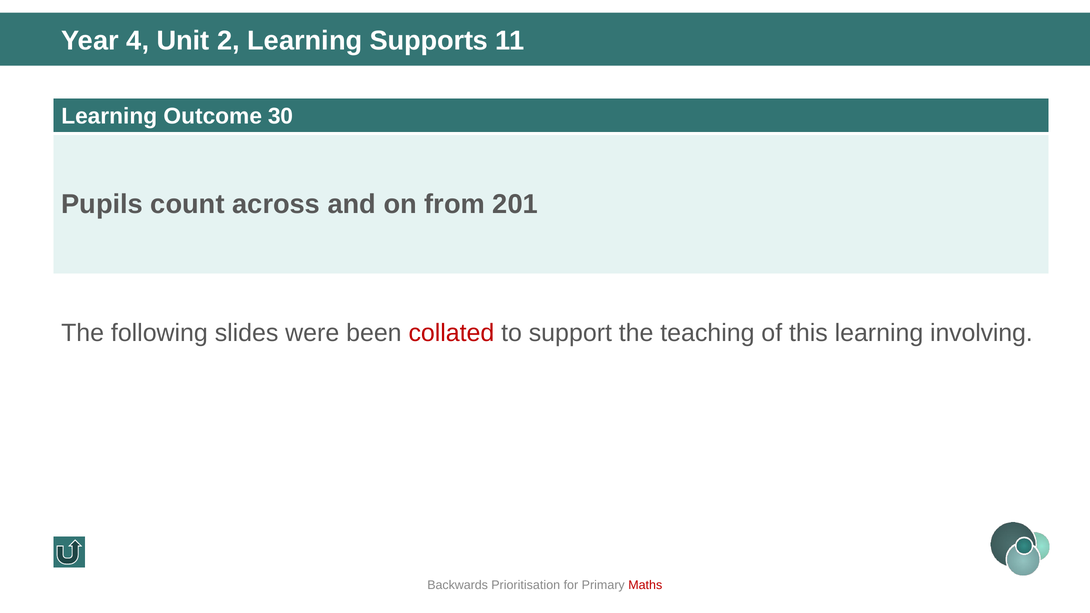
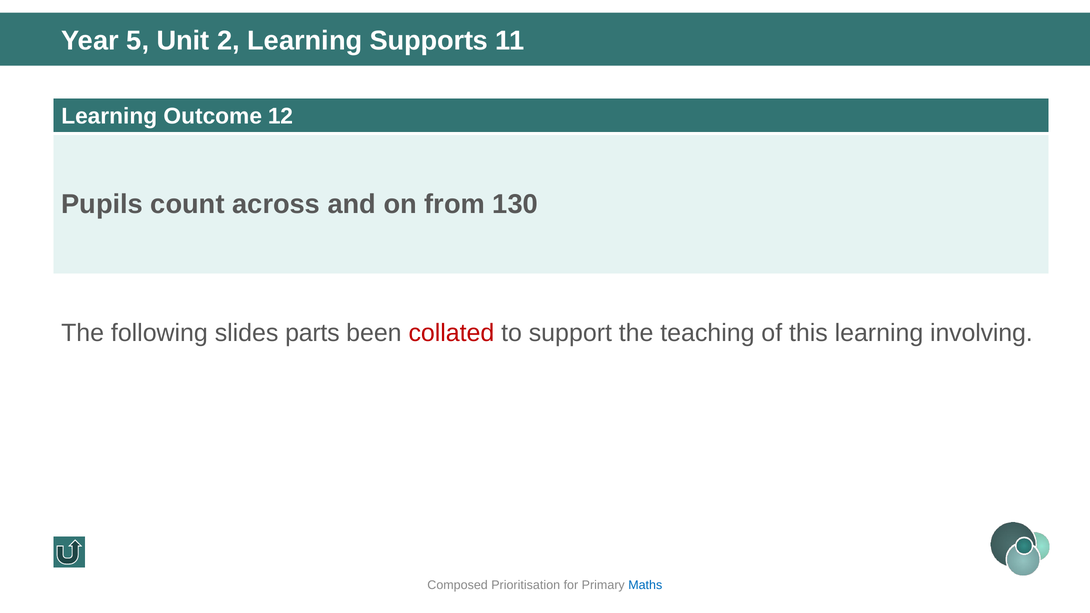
4: 4 -> 5
30: 30 -> 12
201: 201 -> 130
were: were -> parts
Backwards: Backwards -> Composed
Maths colour: red -> blue
